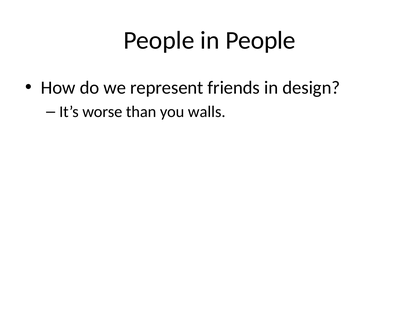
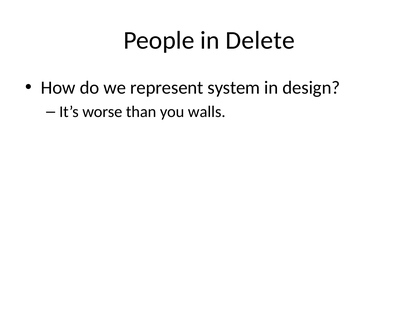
in People: People -> Delete
friends: friends -> system
